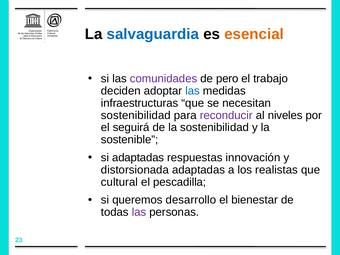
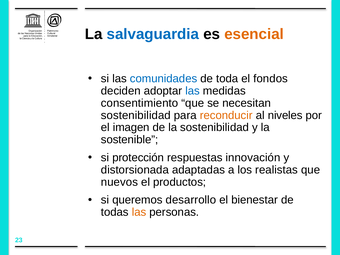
comunidades colour: purple -> blue
pero: pero -> toda
trabajo: trabajo -> fondos
infraestructuras: infraestructuras -> consentimiento
reconducir colour: purple -> orange
seguirá: seguirá -> imagen
si adaptadas: adaptadas -> protección
cultural: cultural -> nuevos
pescadilla: pescadilla -> productos
las at (139, 212) colour: purple -> orange
